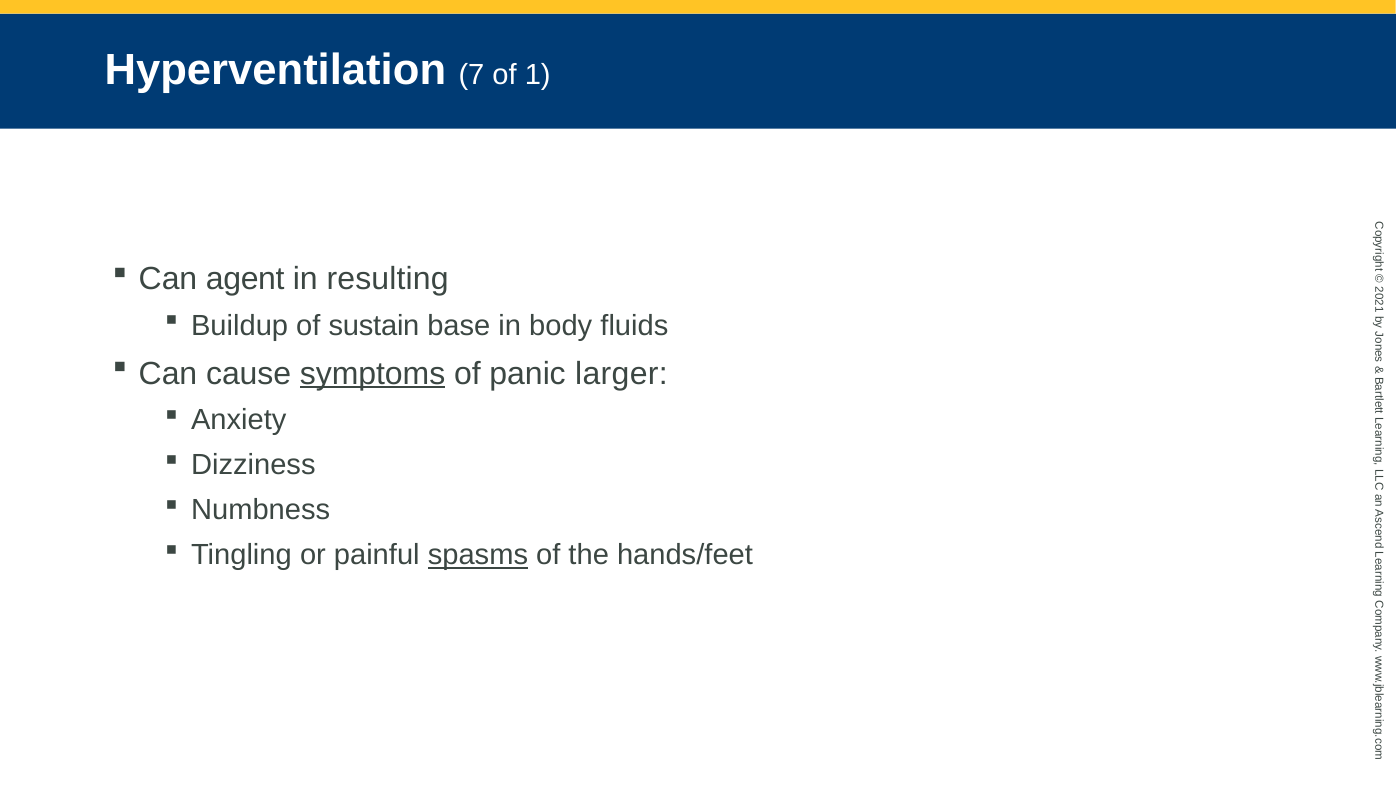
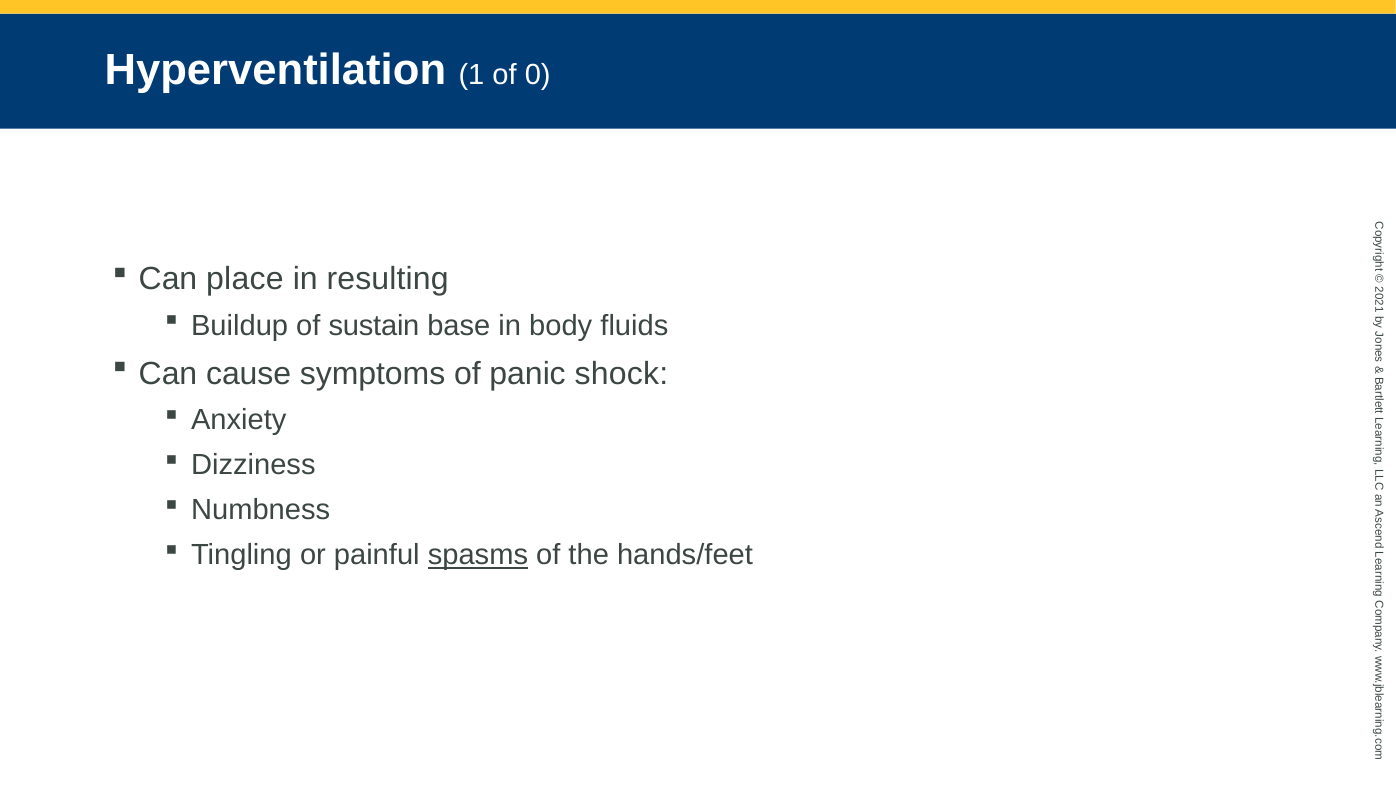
Hyperventilation 7: 7 -> 1
of 1: 1 -> 0
agent: agent -> place
symptoms underline: present -> none
larger: larger -> shock
